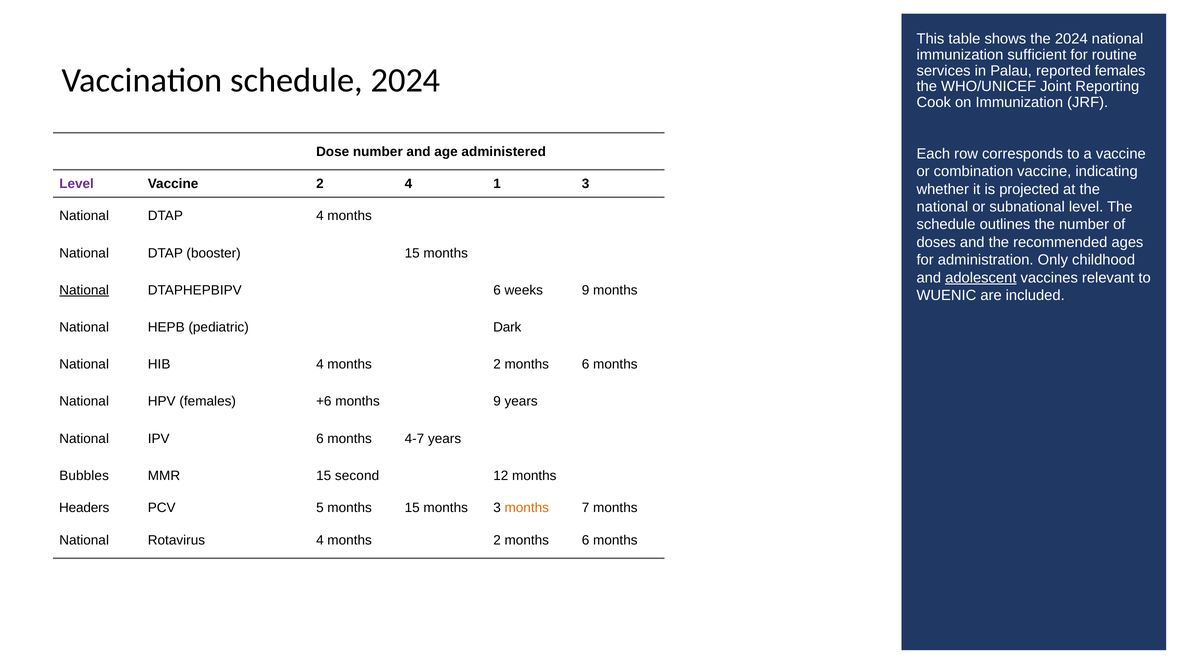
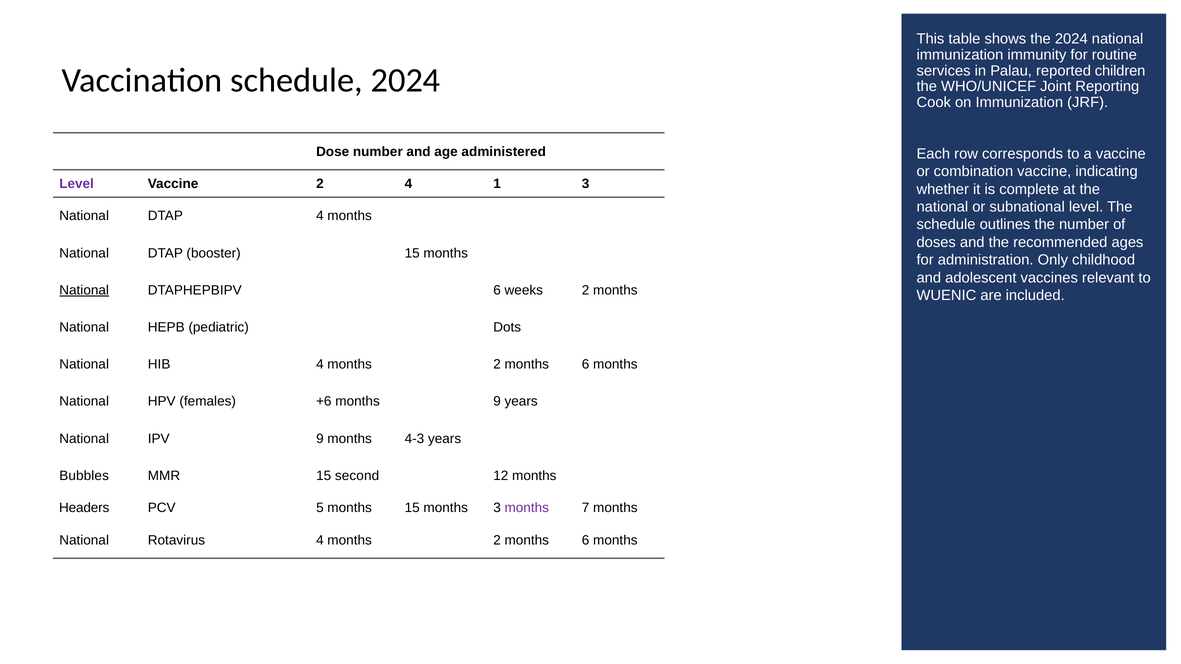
sufficient: sufficient -> immunity
reported females: females -> children
projected: projected -> complete
adolescent underline: present -> none
weeks 9: 9 -> 2
Dark: Dark -> Dots
IPV 6: 6 -> 9
4-7: 4-7 -> 4-3
months at (527, 508) colour: orange -> purple
